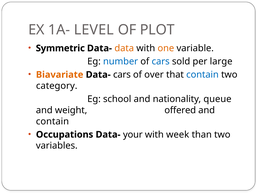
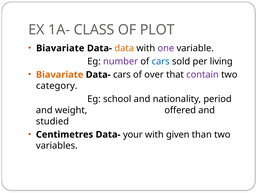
LEVEL: LEVEL -> CLASS
Symmetric at (60, 48): Symmetric -> Biavariate
one colour: orange -> purple
number colour: blue -> purple
large: large -> living
contain at (202, 75) colour: blue -> purple
queue: queue -> period
contain at (52, 121): contain -> studied
Occupations: Occupations -> Centimetres
week: week -> given
